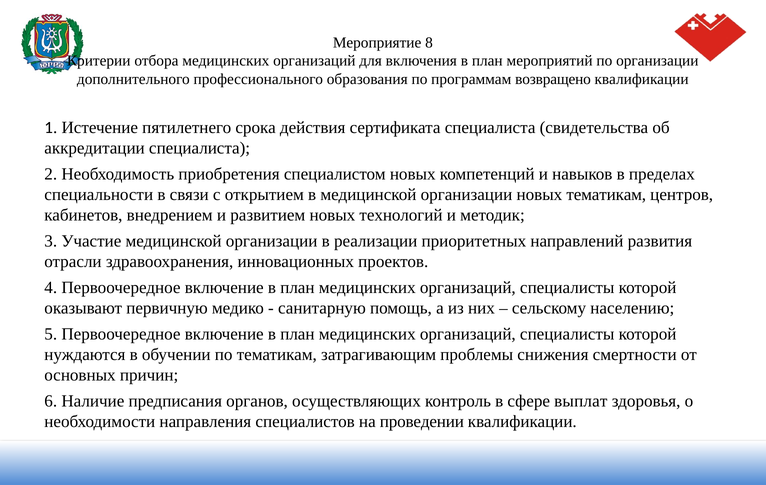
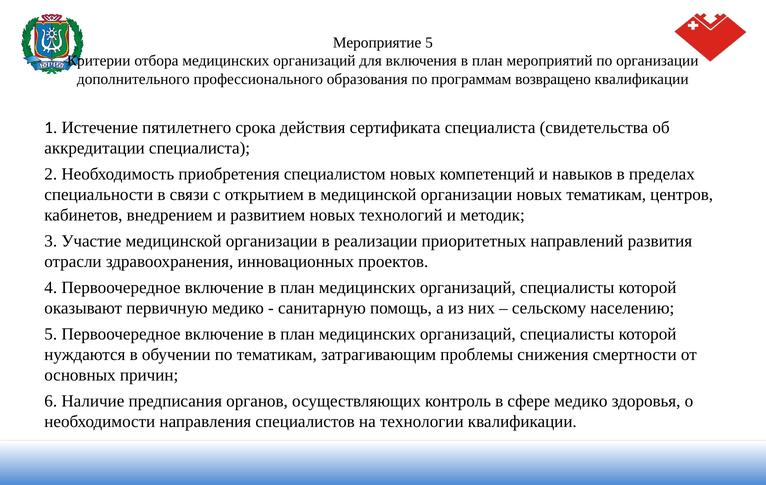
Мероприятие 8: 8 -> 5
сфере выплат: выплат -> медико
проведении: проведении -> технологии
